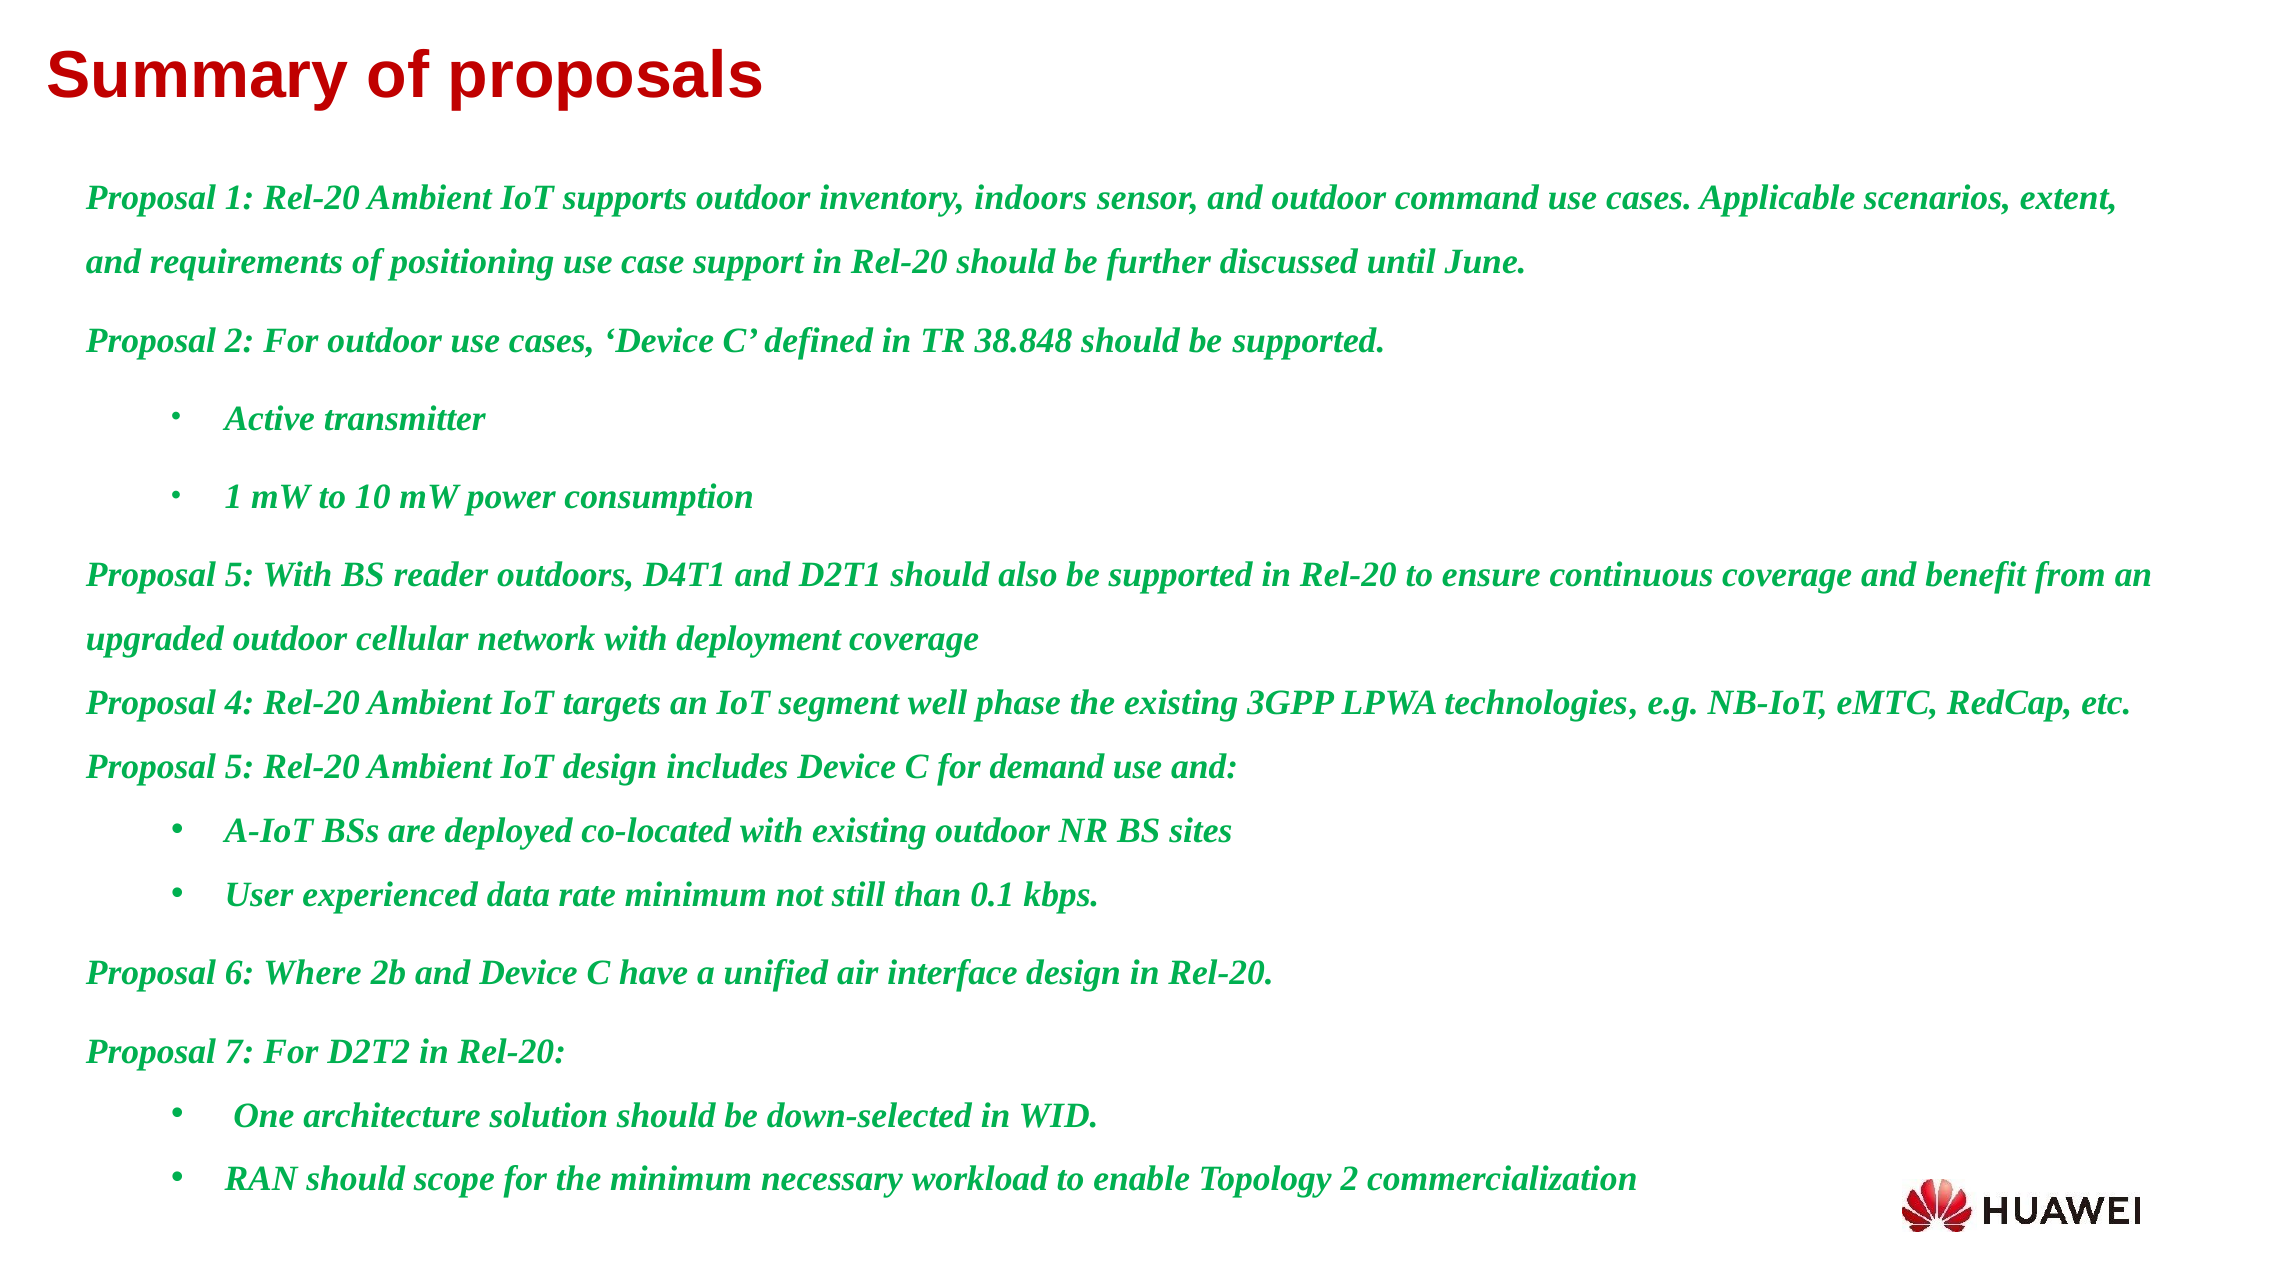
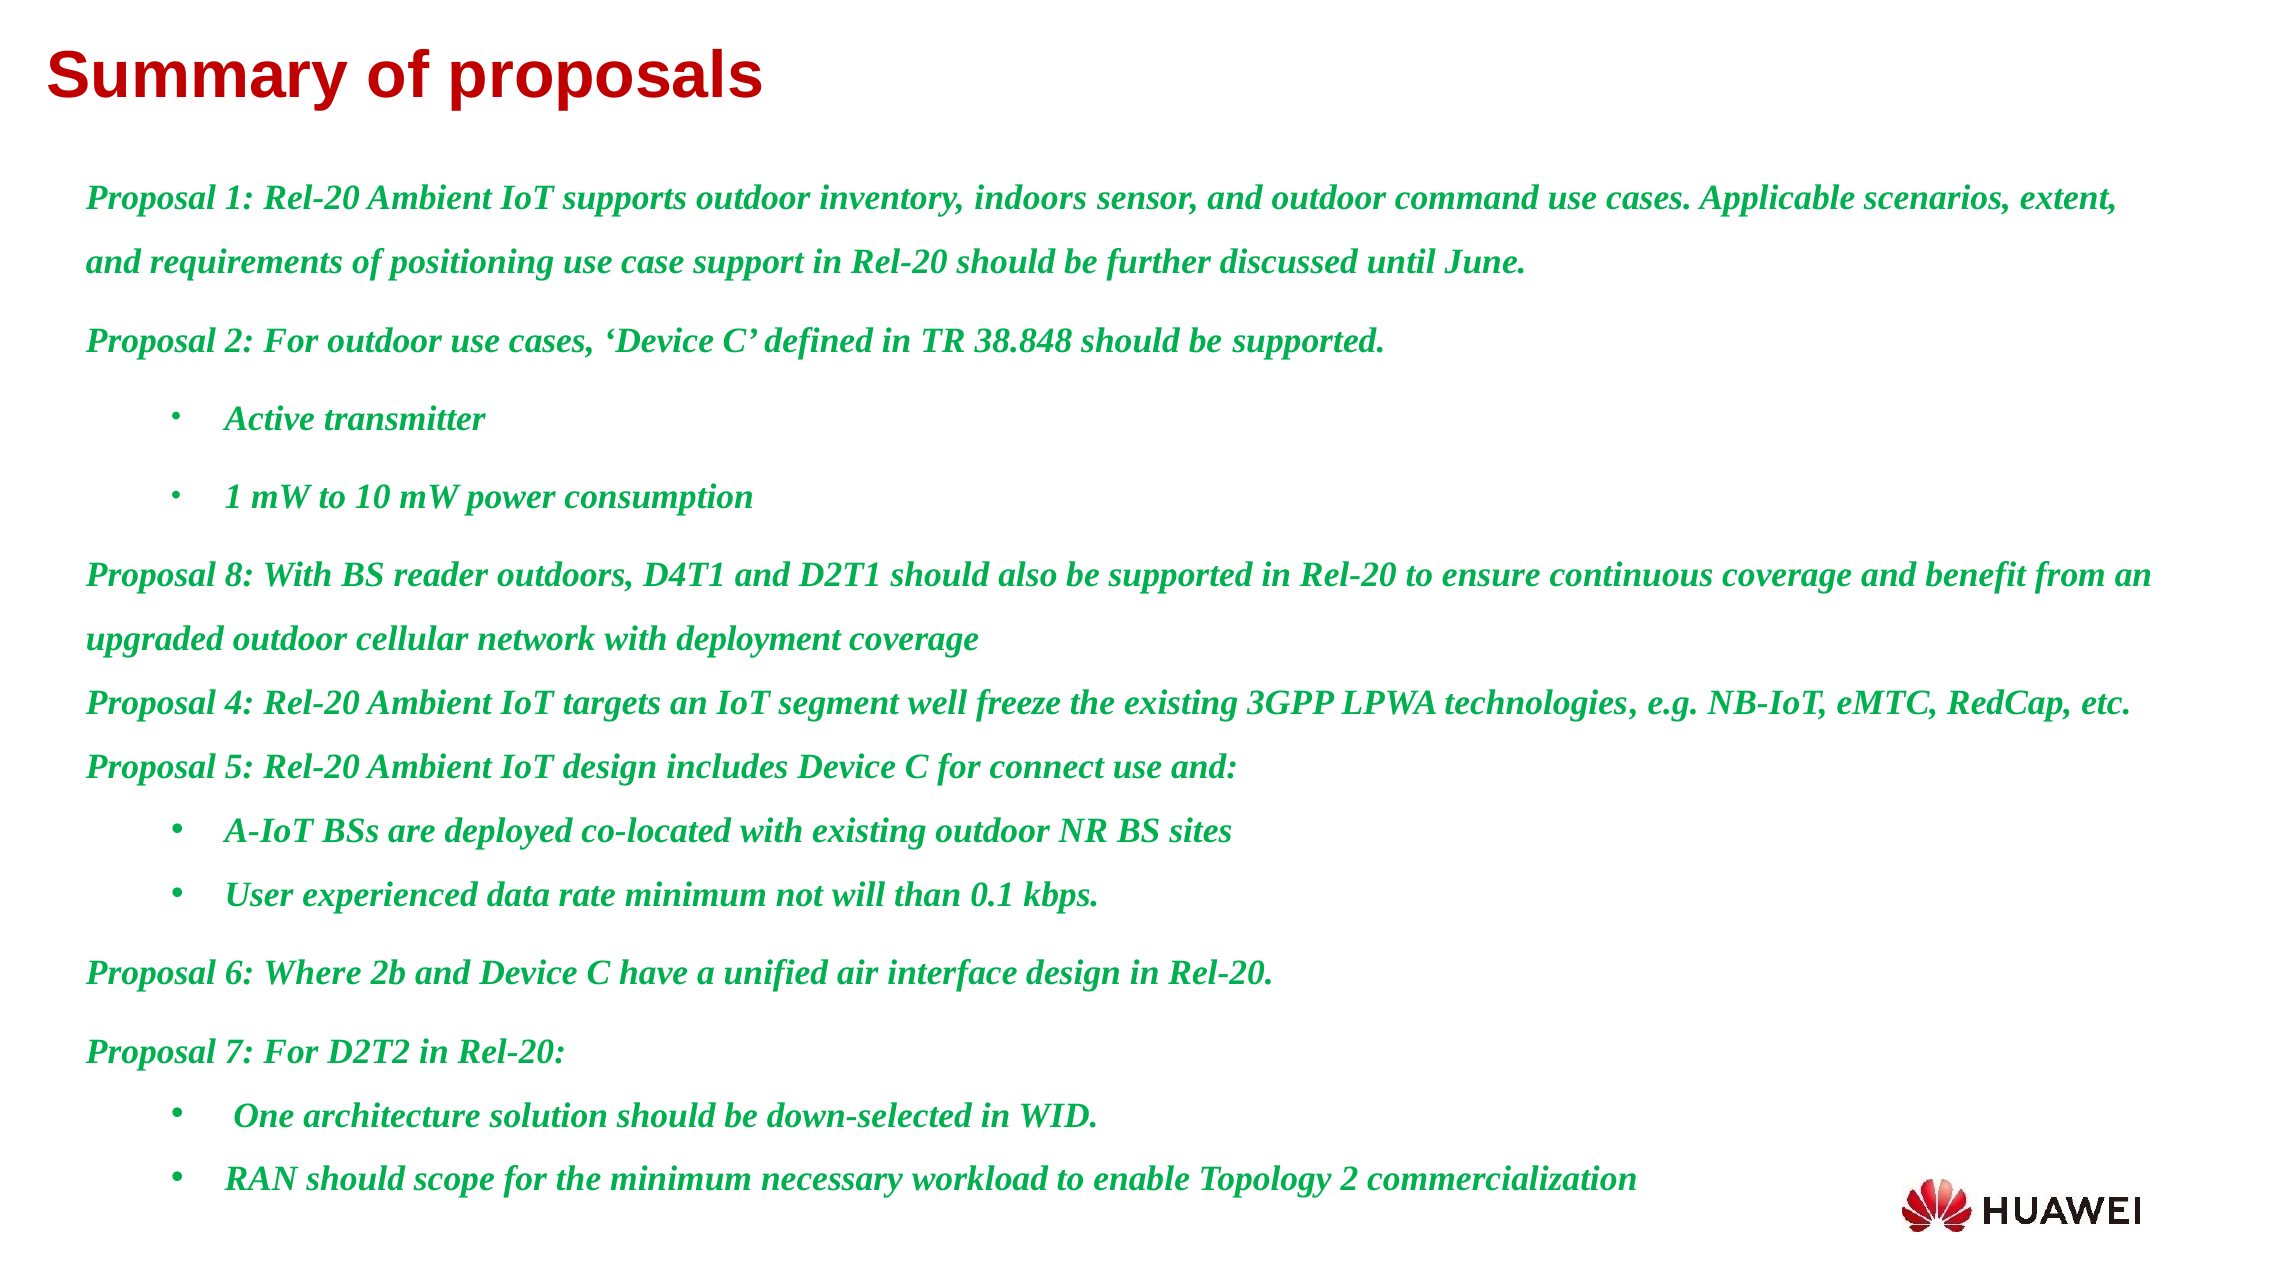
5 at (240, 575): 5 -> 8
phase: phase -> freeze
demand: demand -> connect
still: still -> will
